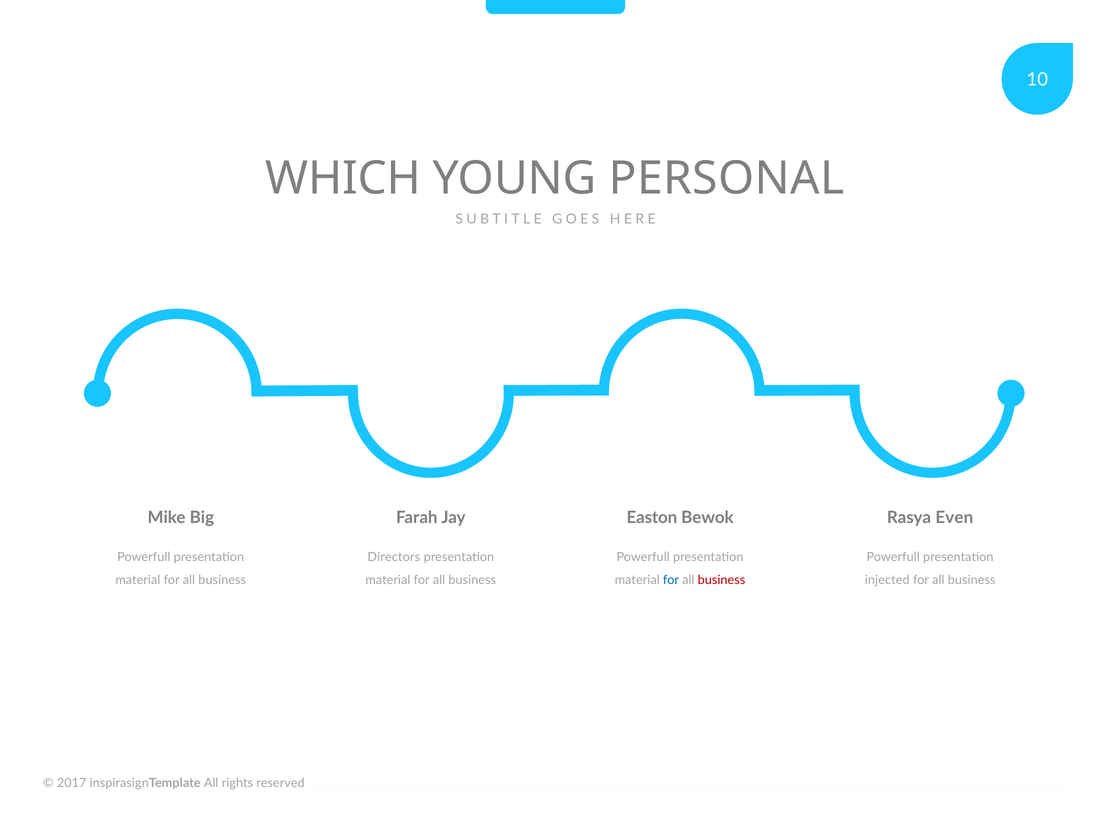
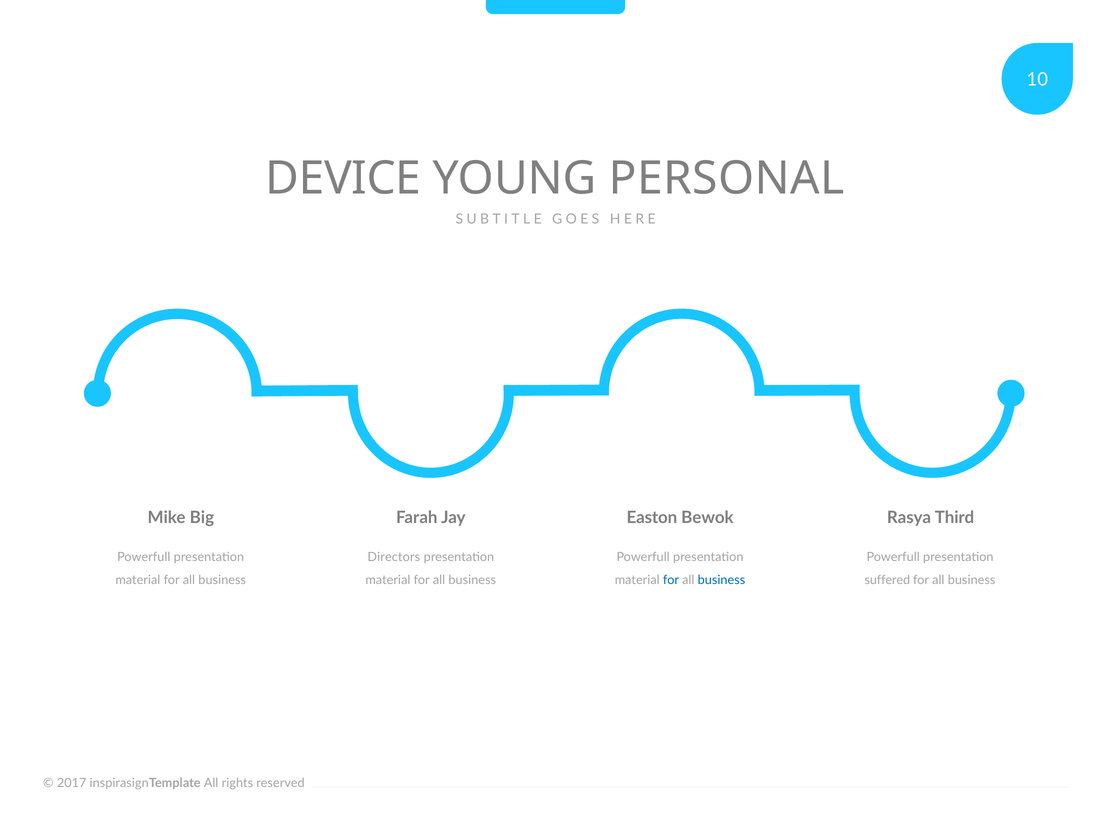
WHICH: WHICH -> DEVICE
Even: Even -> Third
business at (721, 579) colour: red -> blue
injected: injected -> suffered
